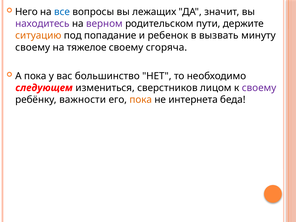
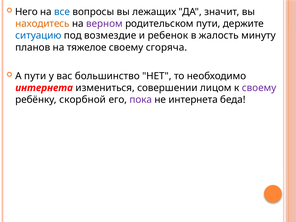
находитесь colour: purple -> orange
ситуацию colour: orange -> blue
попадание: попадание -> возмездие
вызвать: вызвать -> жалость
своему at (33, 47): своему -> планов
А пока: пока -> пути
следующем at (44, 88): следующем -> интернета
сверстников: сверстников -> совершении
важности: важности -> скорбной
пока at (141, 100) colour: orange -> purple
